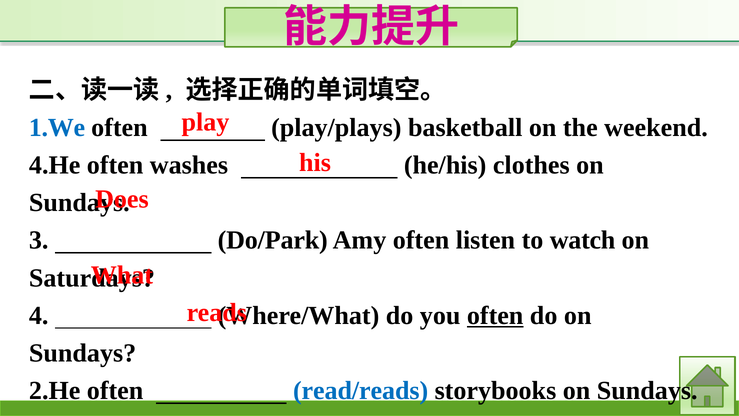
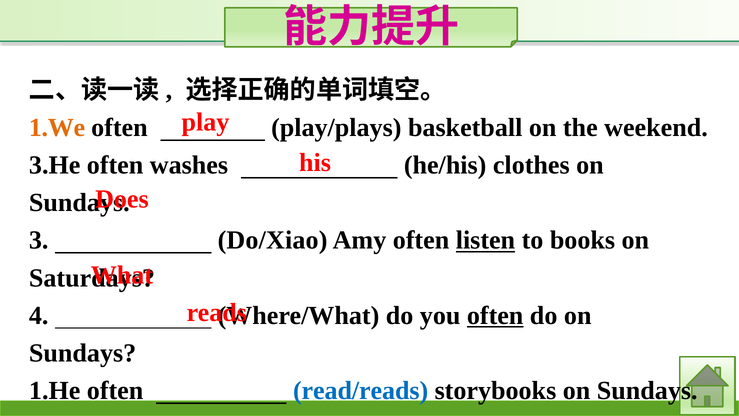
1.We colour: blue -> orange
4.He: 4.He -> 3.He
Do/Park: Do/Park -> Do/Xiao
listen underline: none -> present
watch: watch -> books
2.He: 2.He -> 1.He
